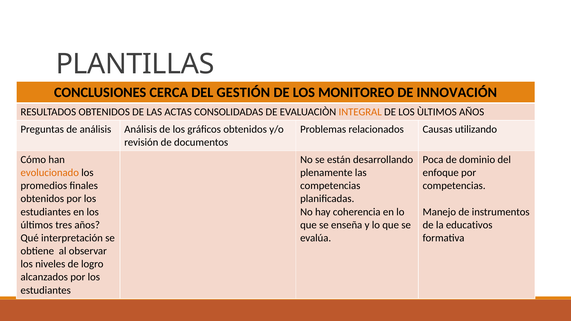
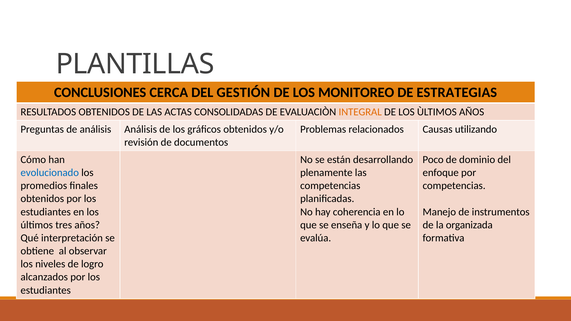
INNOVACIÓN: INNOVACIÓN -> ESTRATEGIAS
Poca: Poca -> Poco
evolucionado colour: orange -> blue
educativos: educativos -> organizada
